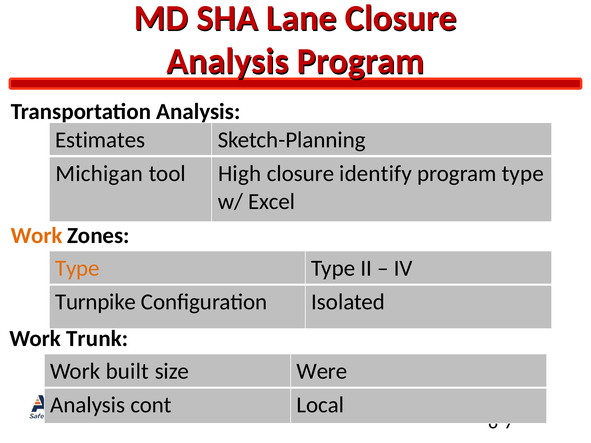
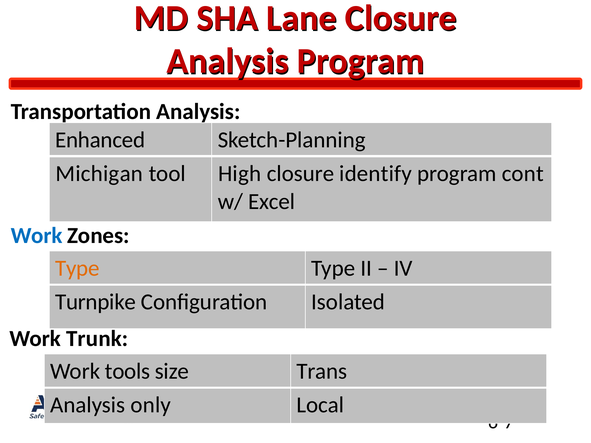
Estimates: Estimates -> Enhanced
program type: type -> cont
Work at (37, 236) colour: orange -> blue
built: built -> tools
Were: Were -> Trans
cont: cont -> only
